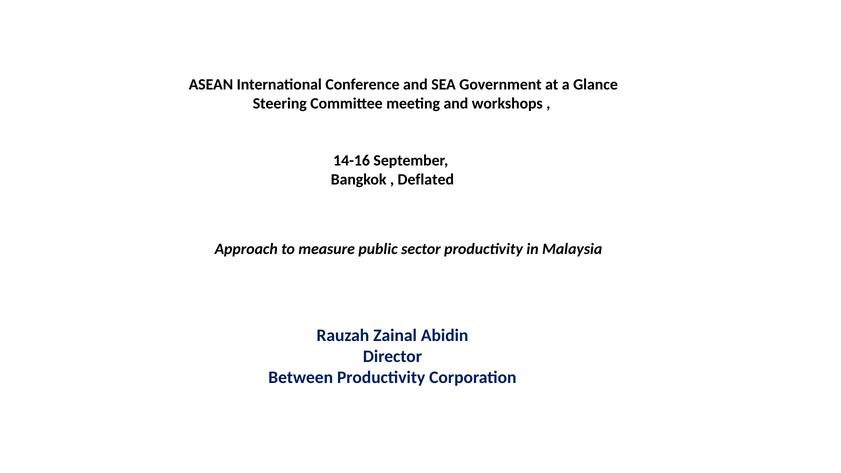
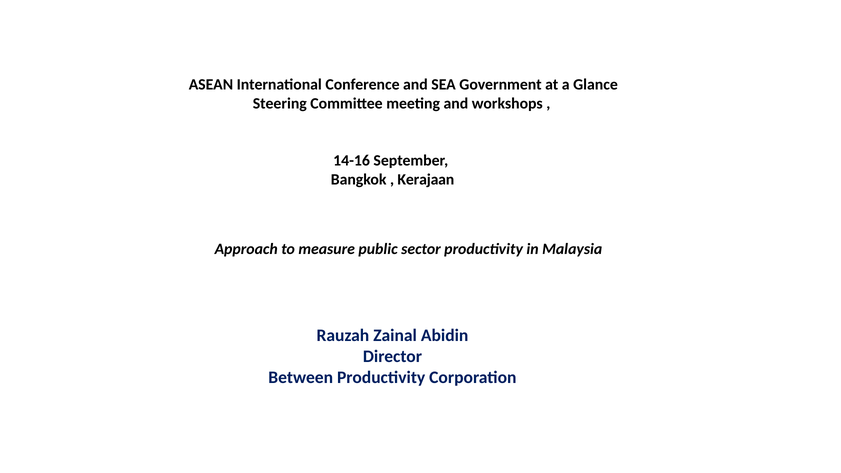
Deflated: Deflated -> Kerajaan
